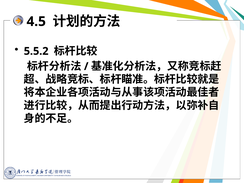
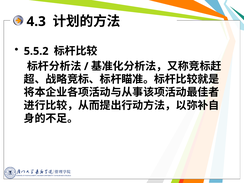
4.5: 4.5 -> 4.3
